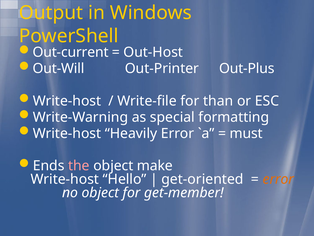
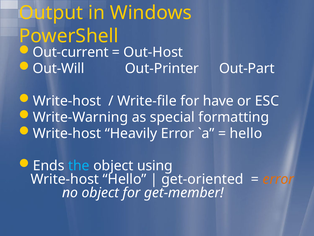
Out-Plus: Out-Plus -> Out-Part
than: than -> have
must at (246, 133): must -> hello
the colour: pink -> light blue
make: make -> using
